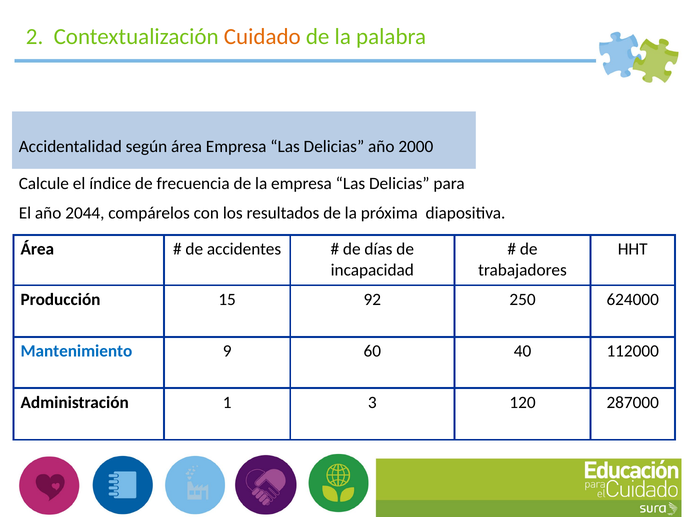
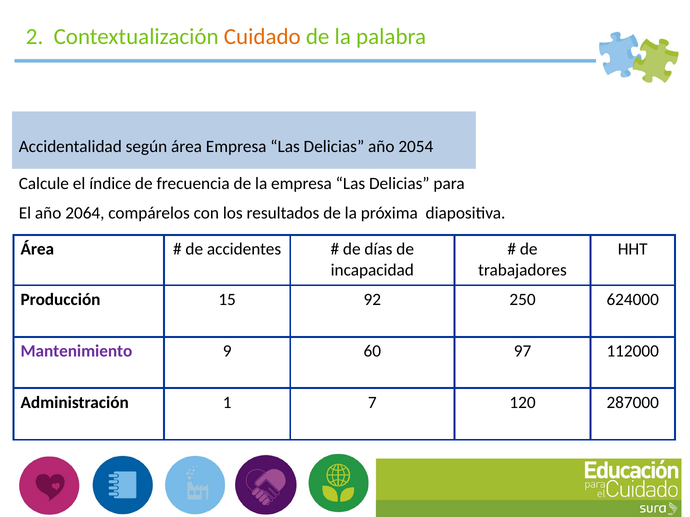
2000: 2000 -> 2054
2044: 2044 -> 2064
Mantenimiento colour: blue -> purple
40: 40 -> 97
3: 3 -> 7
